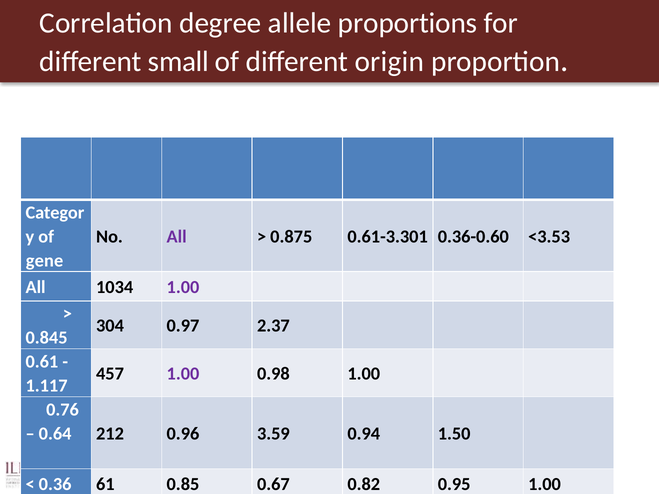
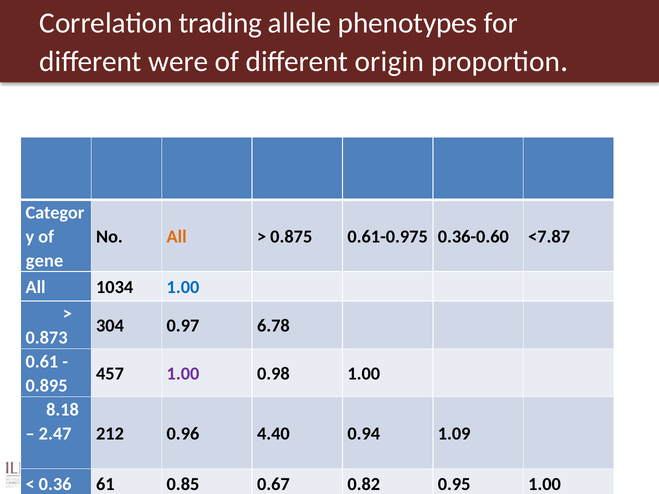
degree: degree -> trading
proportions: proportions -> phenotypes
small: small -> were
All at (177, 237) colour: purple -> orange
0.61-3.301: 0.61-3.301 -> 0.61-0.975
<3.53: <3.53 -> <7.87
1.00 at (183, 287) colour: purple -> blue
2.37: 2.37 -> 6.78
0.845: 0.845 -> 0.873
1.117: 1.117 -> 0.895
0.76: 0.76 -> 8.18
0.64: 0.64 -> 2.47
3.59: 3.59 -> 4.40
1.50: 1.50 -> 1.09
